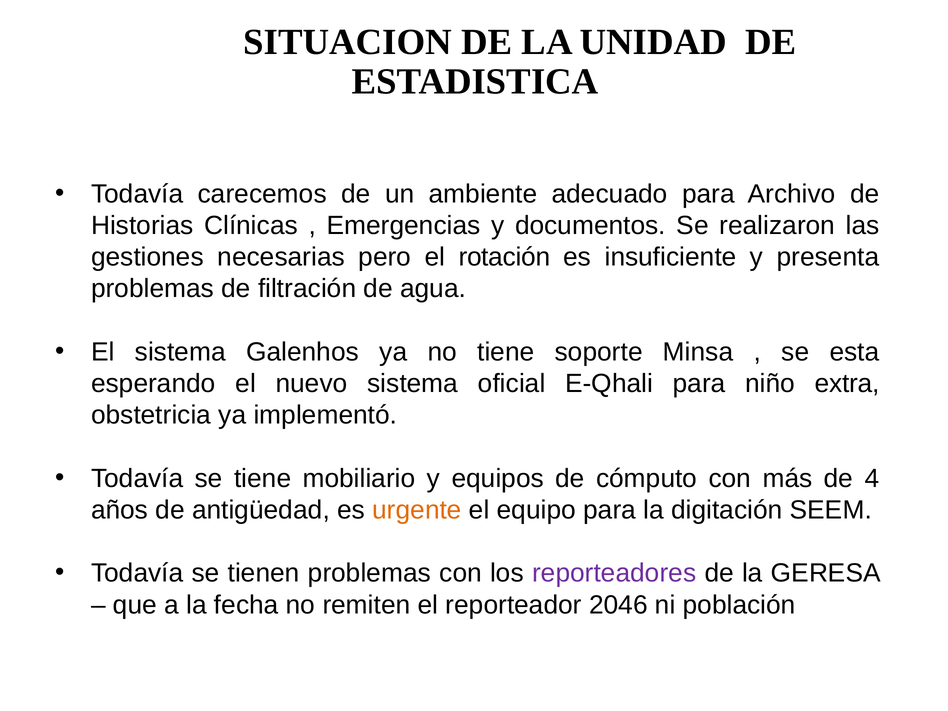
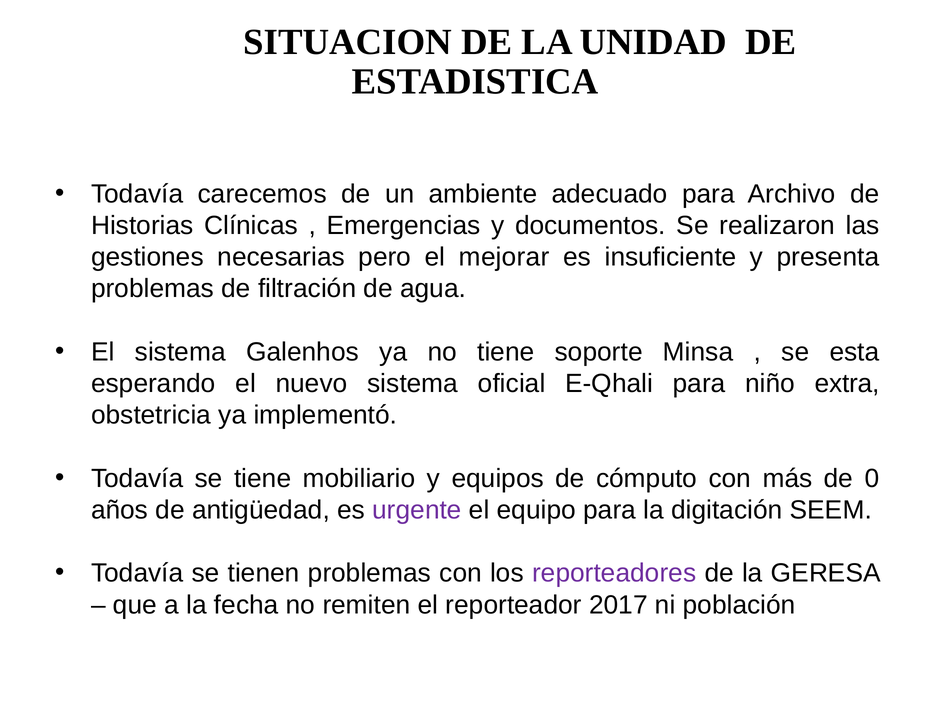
rotación: rotación -> mejorar
4: 4 -> 0
urgente colour: orange -> purple
2046: 2046 -> 2017
